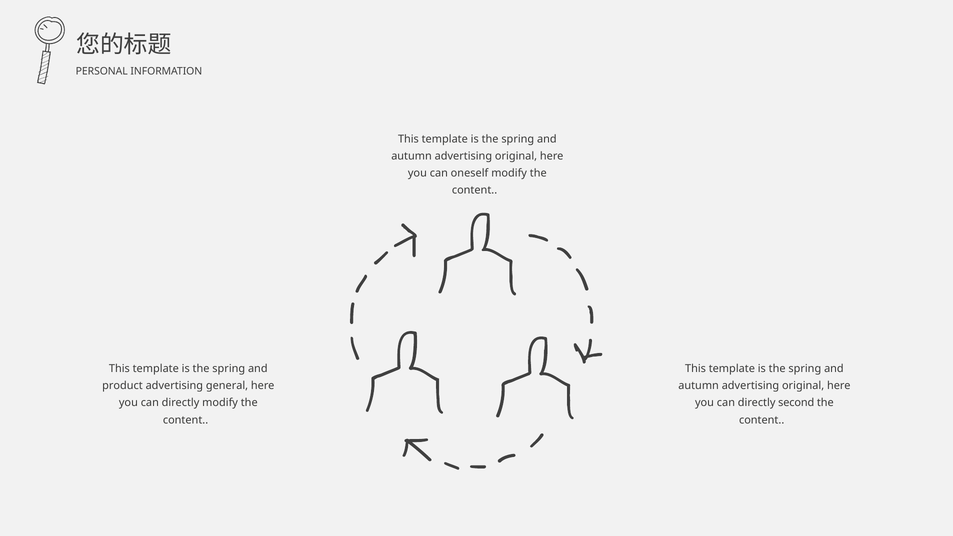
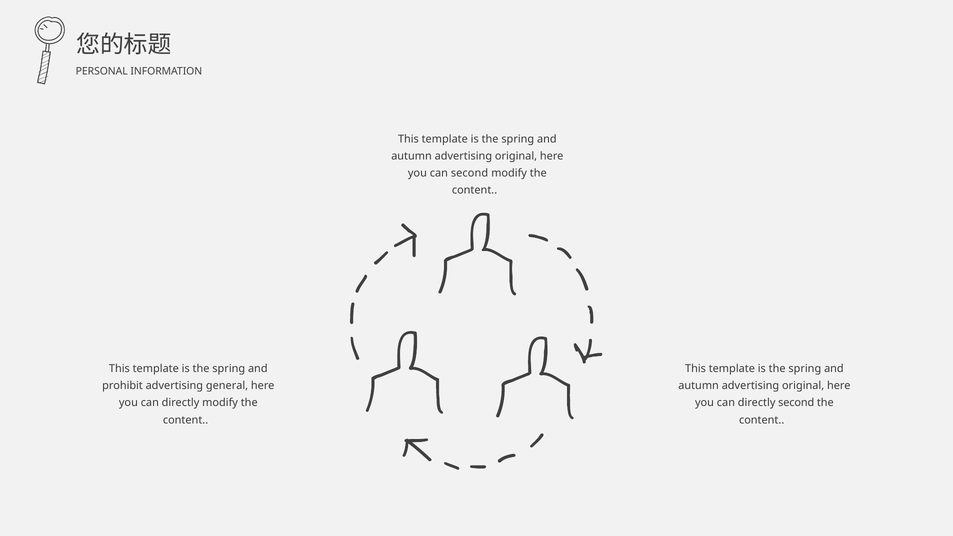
can oneself: oneself -> second
product: product -> prohibit
